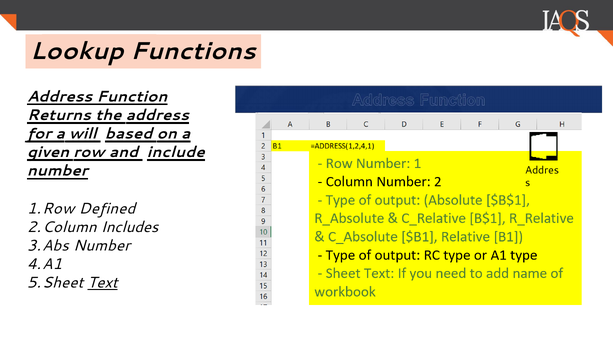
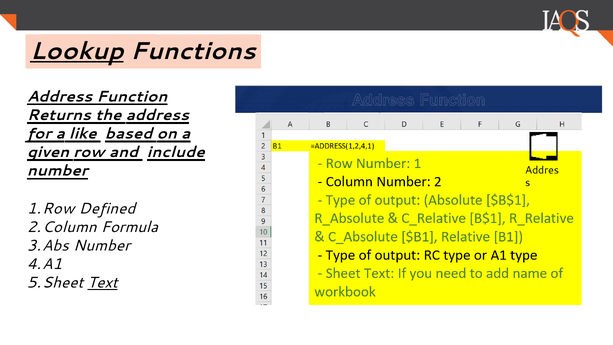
Lookup underline: none -> present
will: will -> like
Includes: Includes -> Formula
